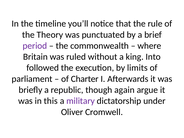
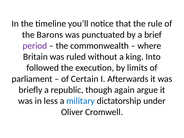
Theory: Theory -> Barons
Charter: Charter -> Certain
this: this -> less
military colour: purple -> blue
